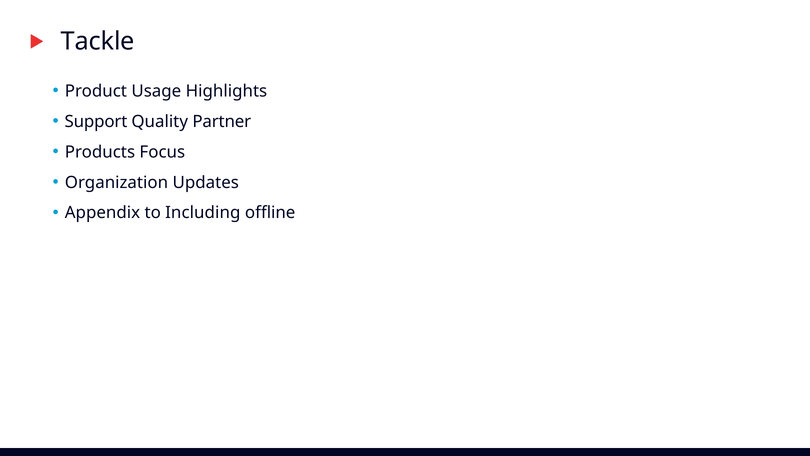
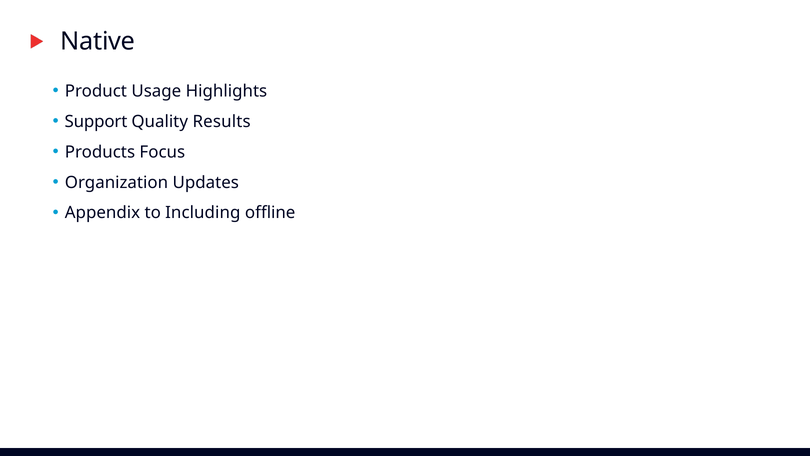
Tackle: Tackle -> Native
Partner: Partner -> Results
